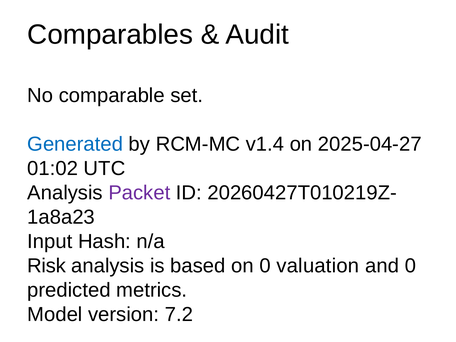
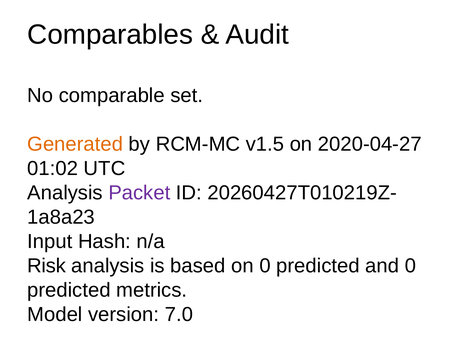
Generated colour: blue -> orange
v1.4: v1.4 -> v1.5
2025-04-27: 2025-04-27 -> 2020-04-27
on 0 valuation: valuation -> predicted
7.2: 7.2 -> 7.0
